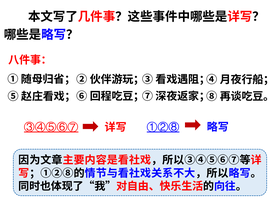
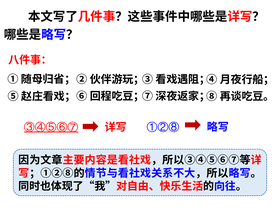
①②⑧ underline: present -> none
